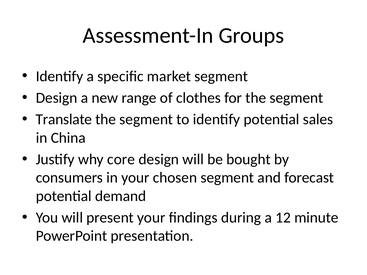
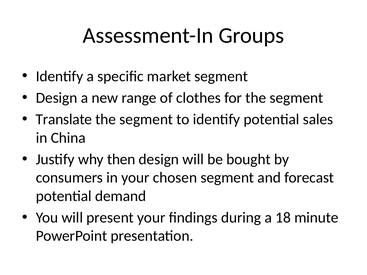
core: core -> then
12: 12 -> 18
